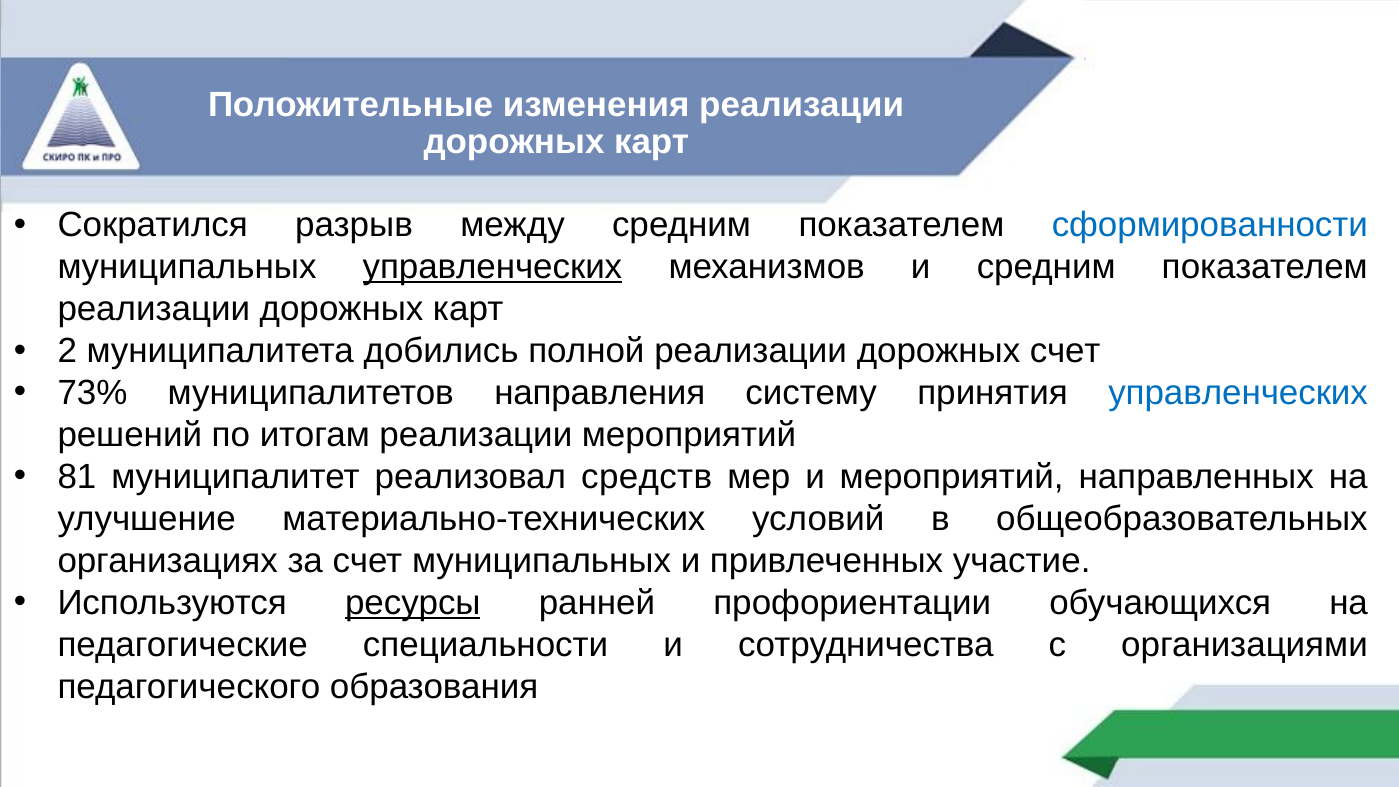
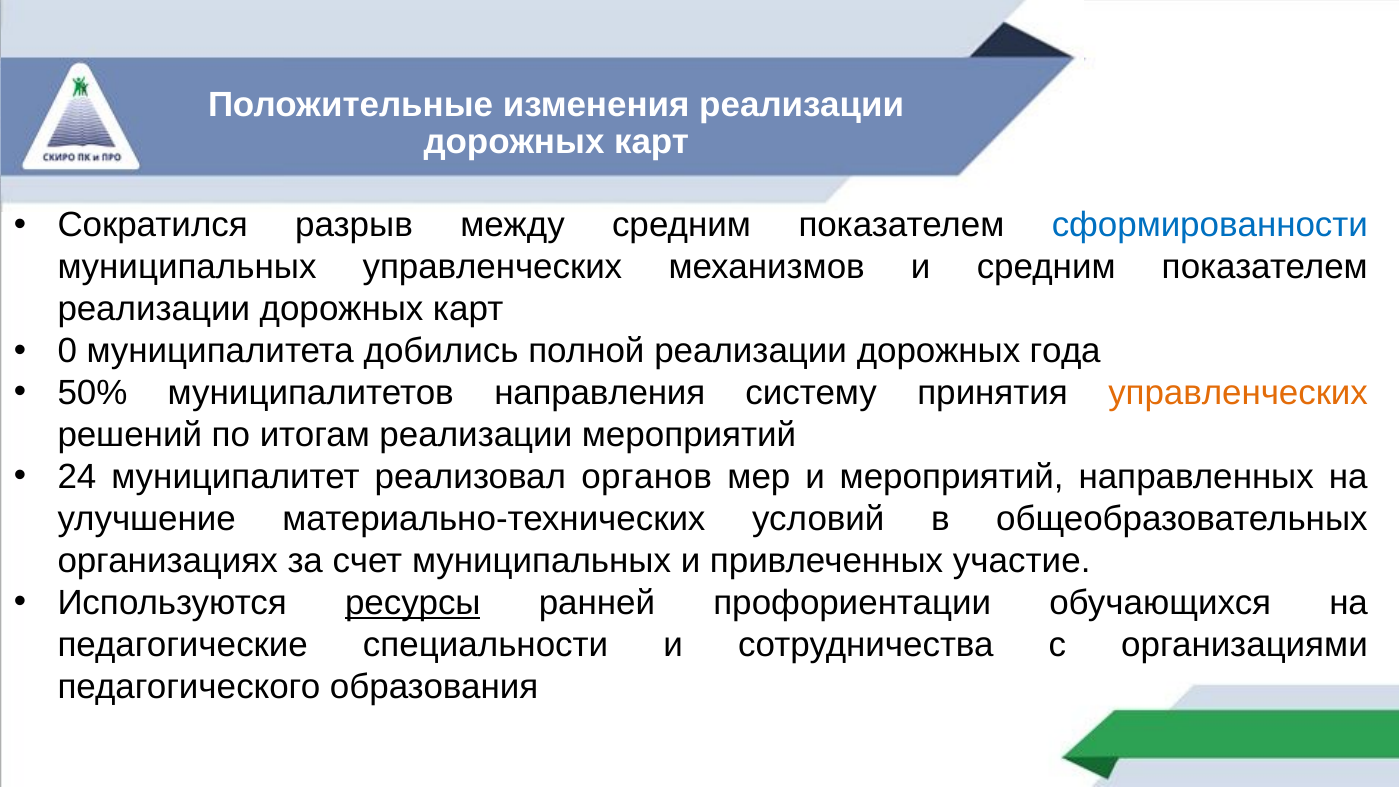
управленческих at (492, 267) underline: present -> none
2: 2 -> 0
дорожных счет: счет -> года
73%: 73% -> 50%
управленческих at (1238, 393) colour: blue -> orange
81: 81 -> 24
средств: средств -> органов
